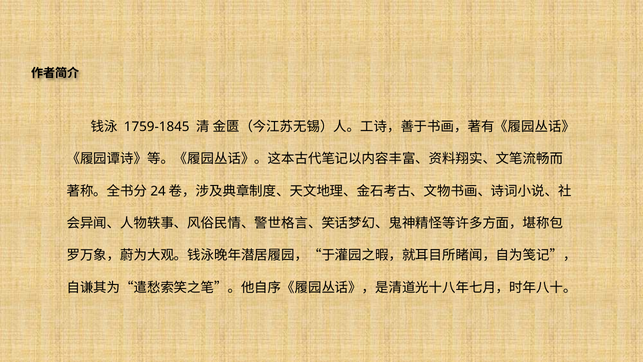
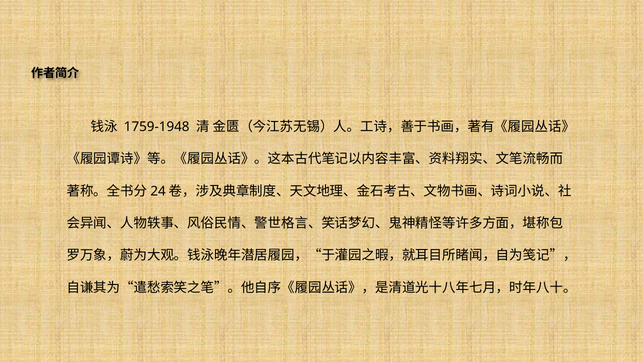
1759-1845: 1759-1845 -> 1759-1948
